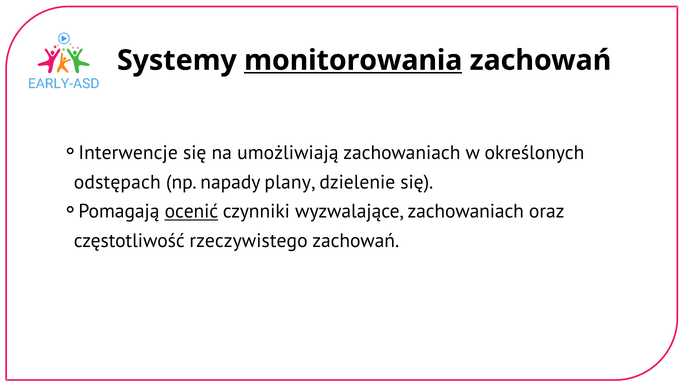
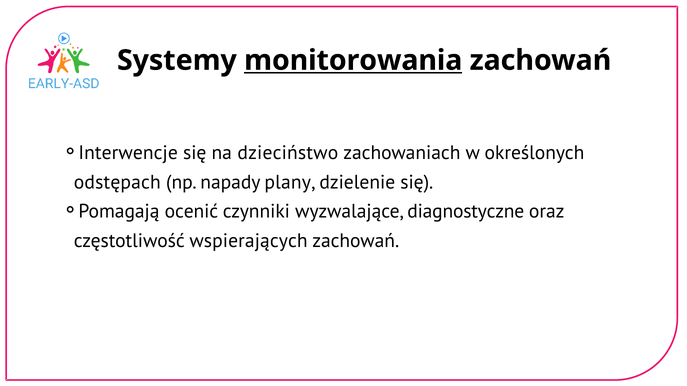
umożliwiają: umożliwiają -> dzieciństwo
ocenić underline: present -> none
wyzwalające zachowaniach: zachowaniach -> diagnostyczne
rzeczywistego: rzeczywistego -> wspierających
